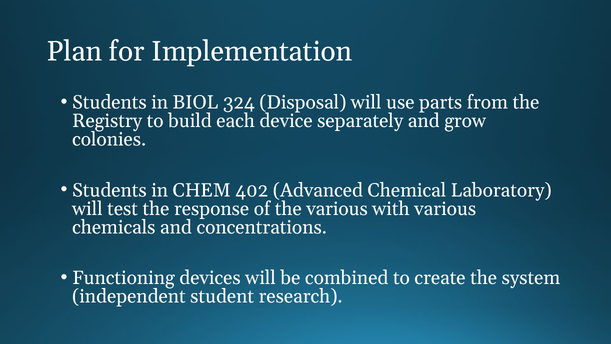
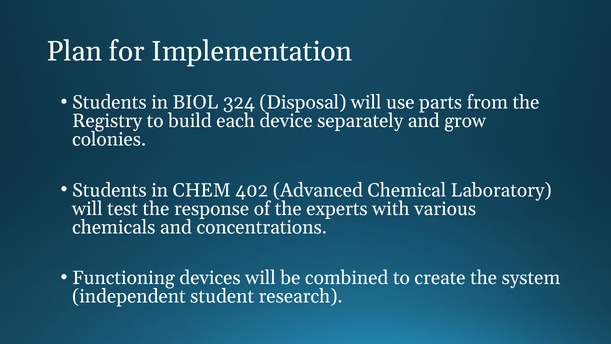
the various: various -> experts
